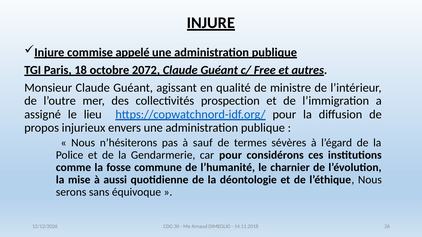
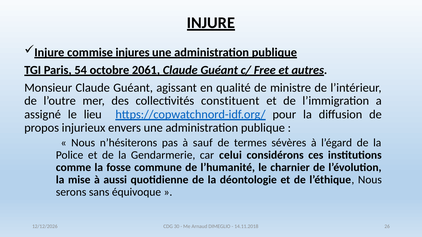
appelé: appelé -> injures
18: 18 -> 54
2072: 2072 -> 2061
prospection: prospection -> constituent
car pour: pour -> celui
